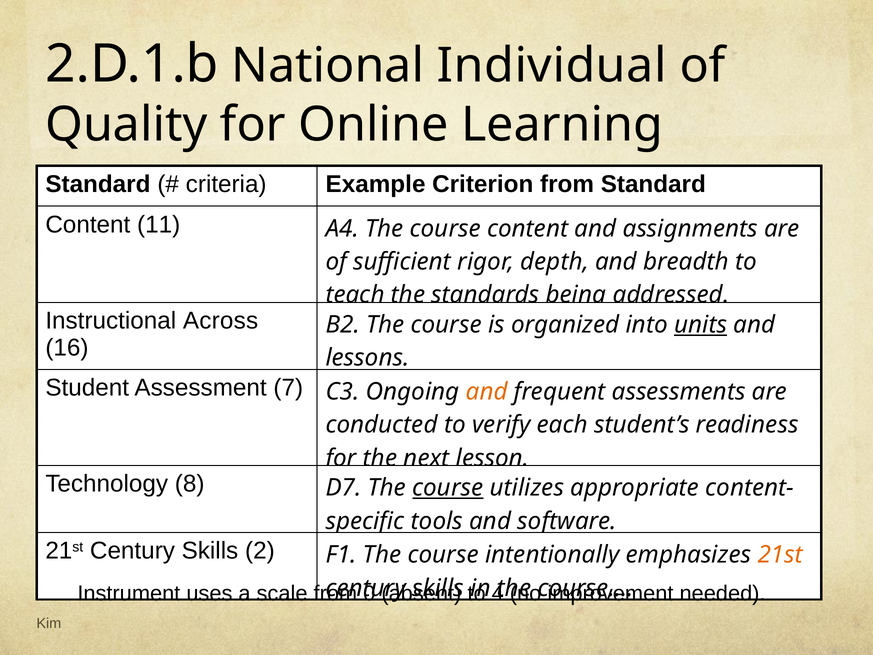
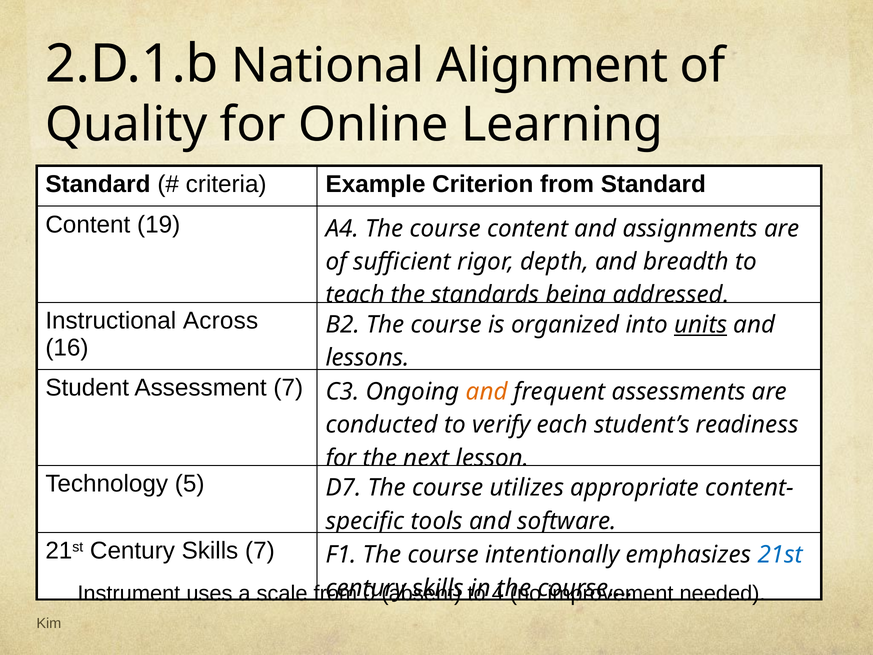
Individual: Individual -> Alignment
11: 11 -> 19
8: 8 -> 5
course at (448, 488) underline: present -> none
Skills 2: 2 -> 7
21st at (780, 555) colour: orange -> blue
